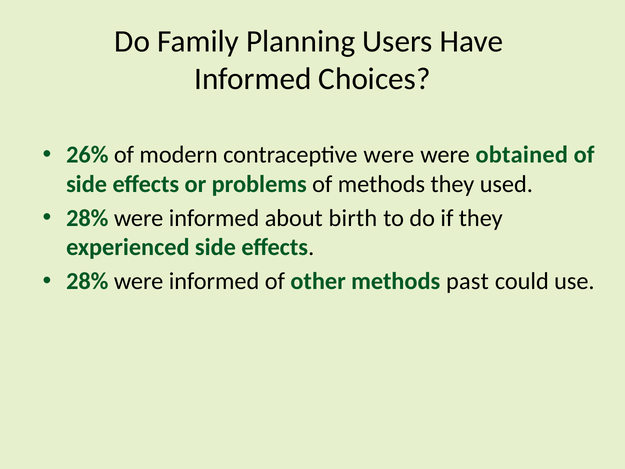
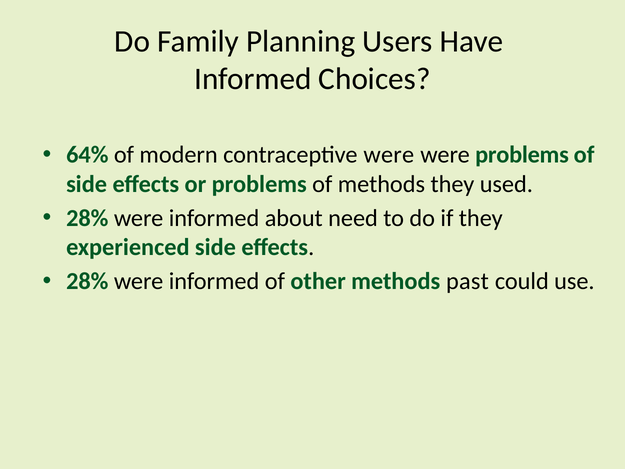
26%: 26% -> 64%
were obtained: obtained -> problems
birth: birth -> need
